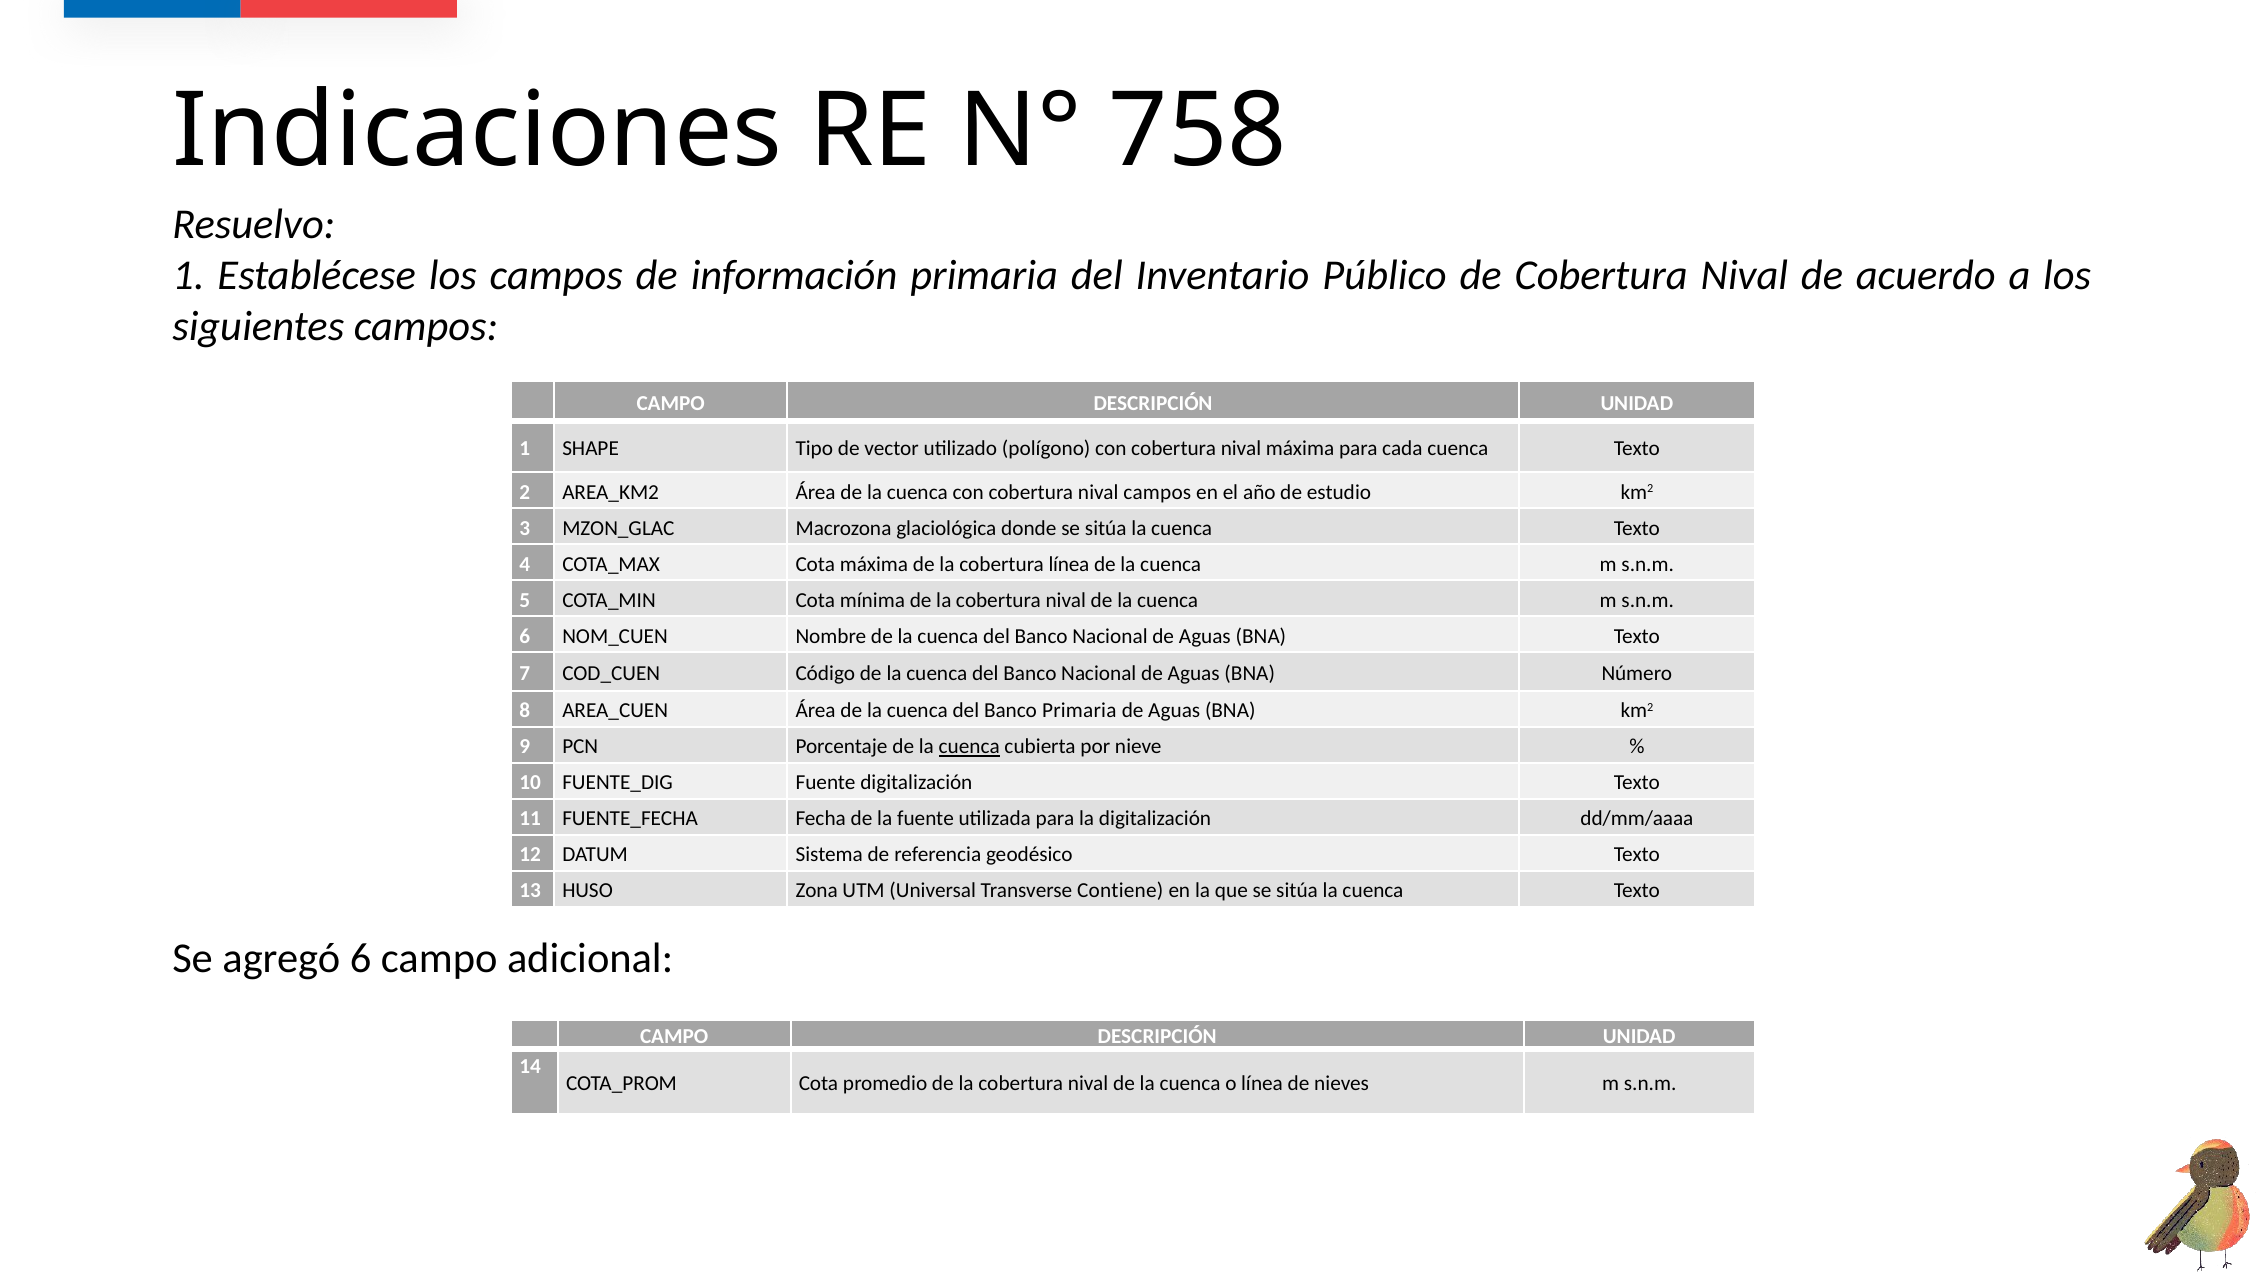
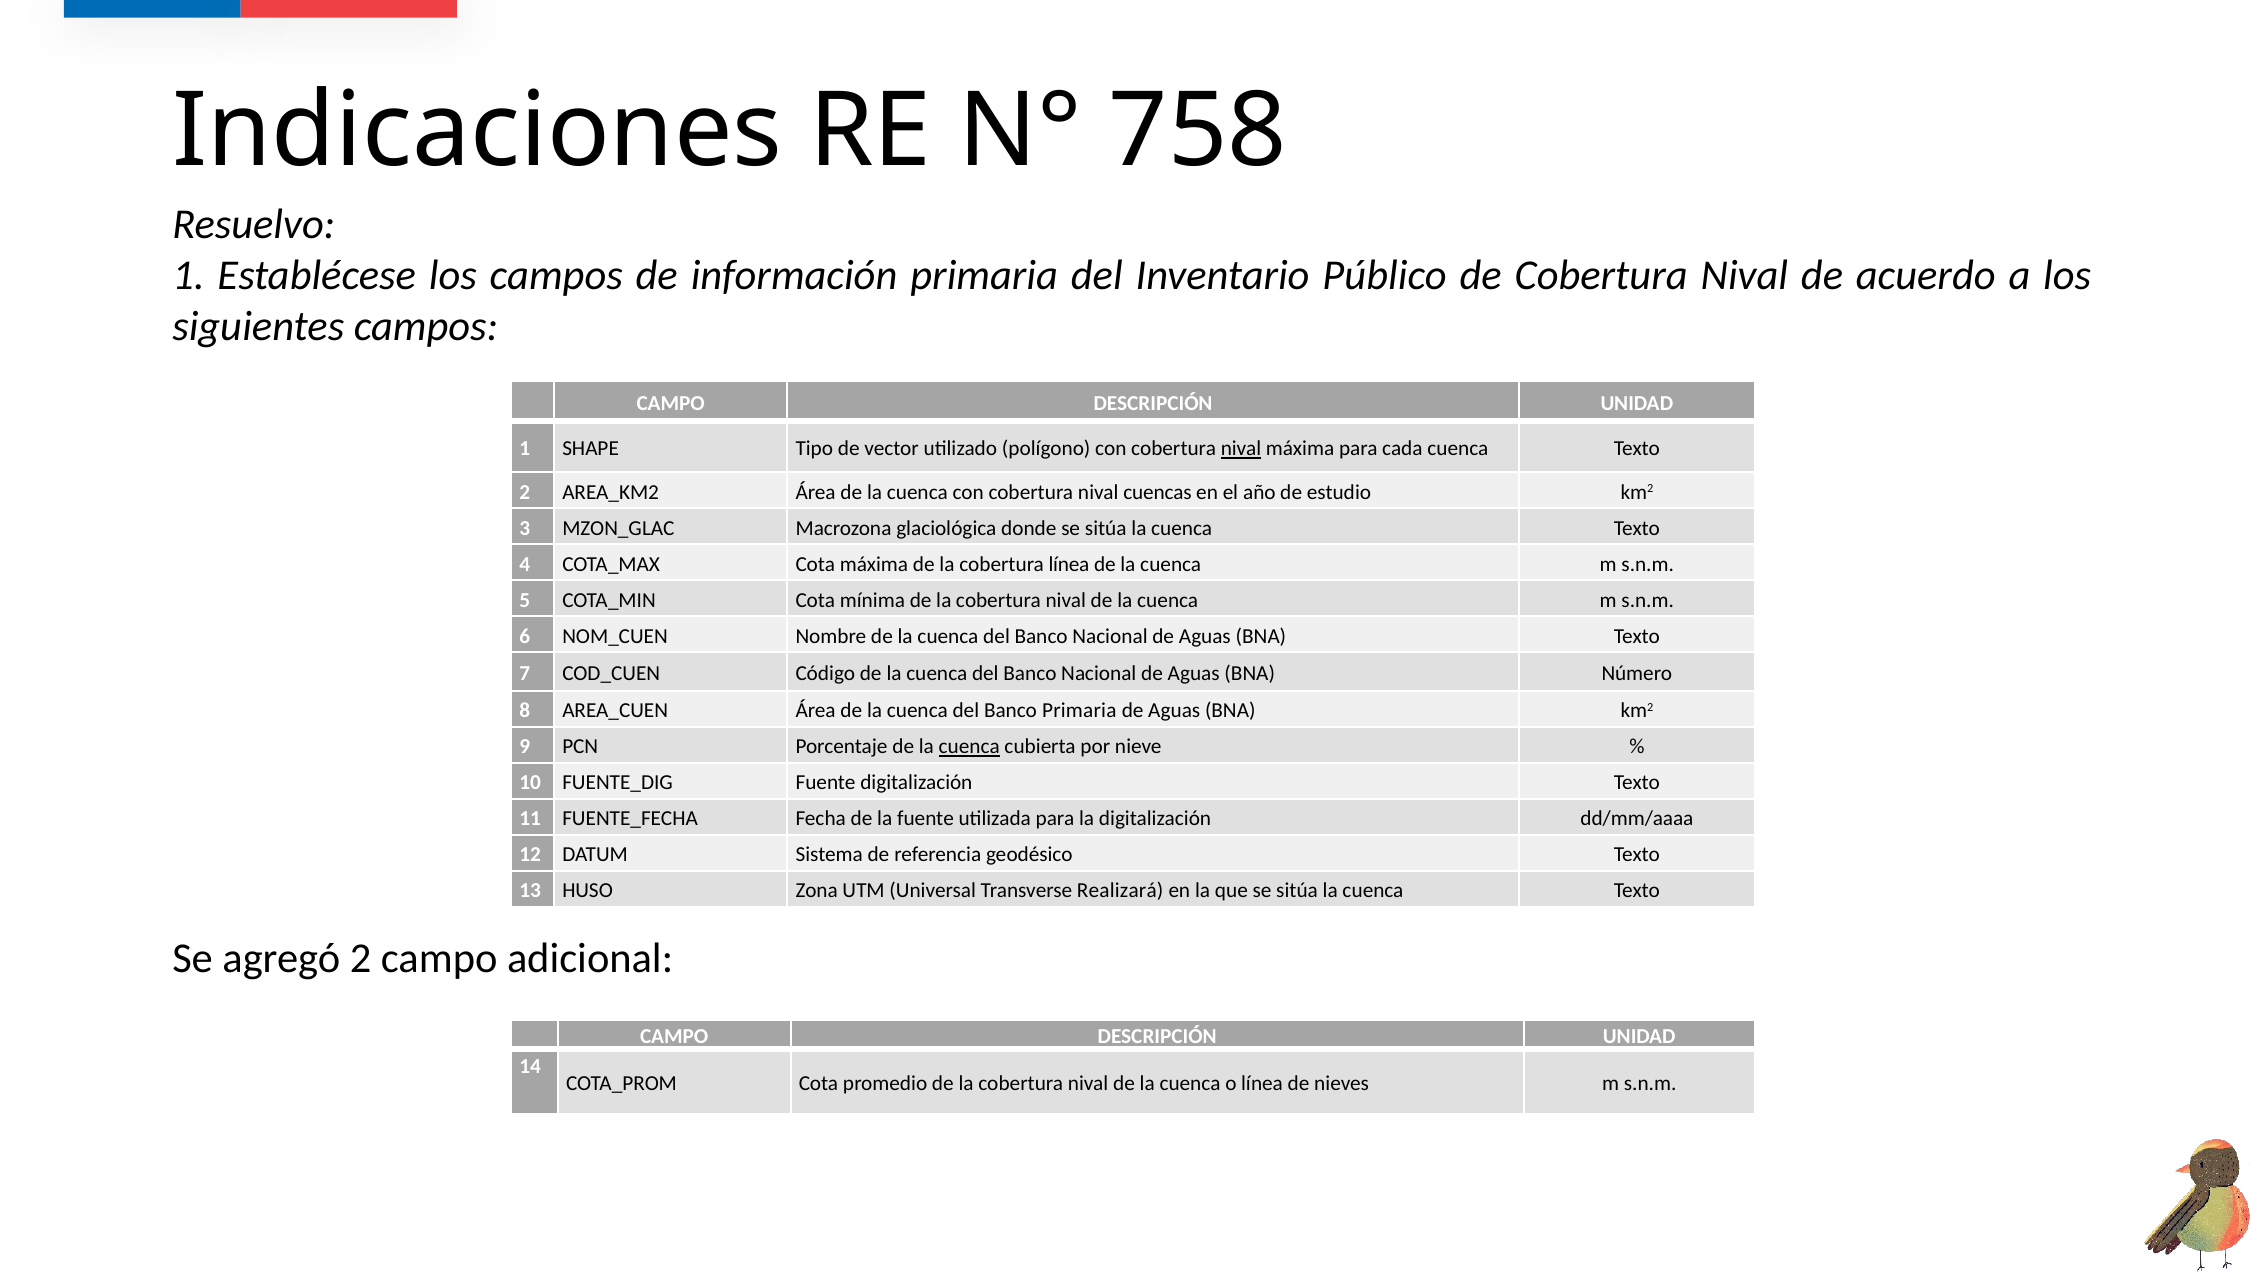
nival at (1241, 449) underline: none -> present
nival campos: campos -> cuencas
Contiene: Contiene -> Realizará
agregó 6: 6 -> 2
